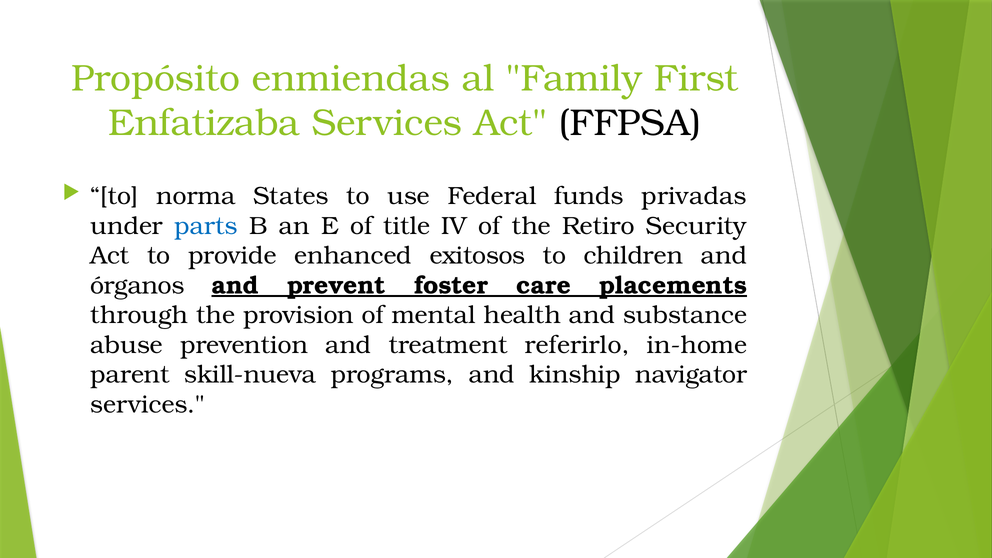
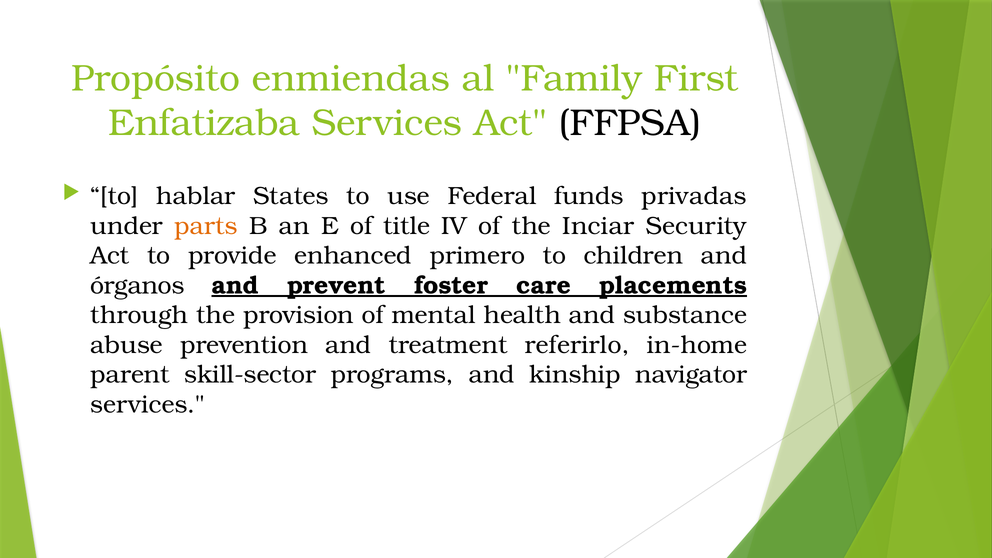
norma: norma -> hablar
parts colour: blue -> orange
Retiro: Retiro -> Inciar
exitosos: exitosos -> primero
skill-nueva: skill-nueva -> skill-sector
